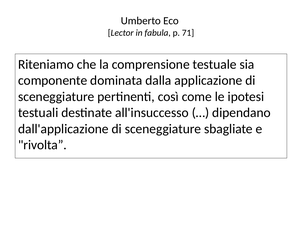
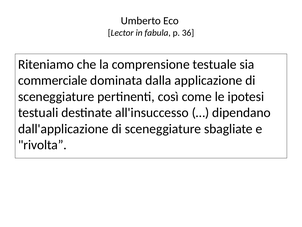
71: 71 -> 36
componente: componente -> commerciale
